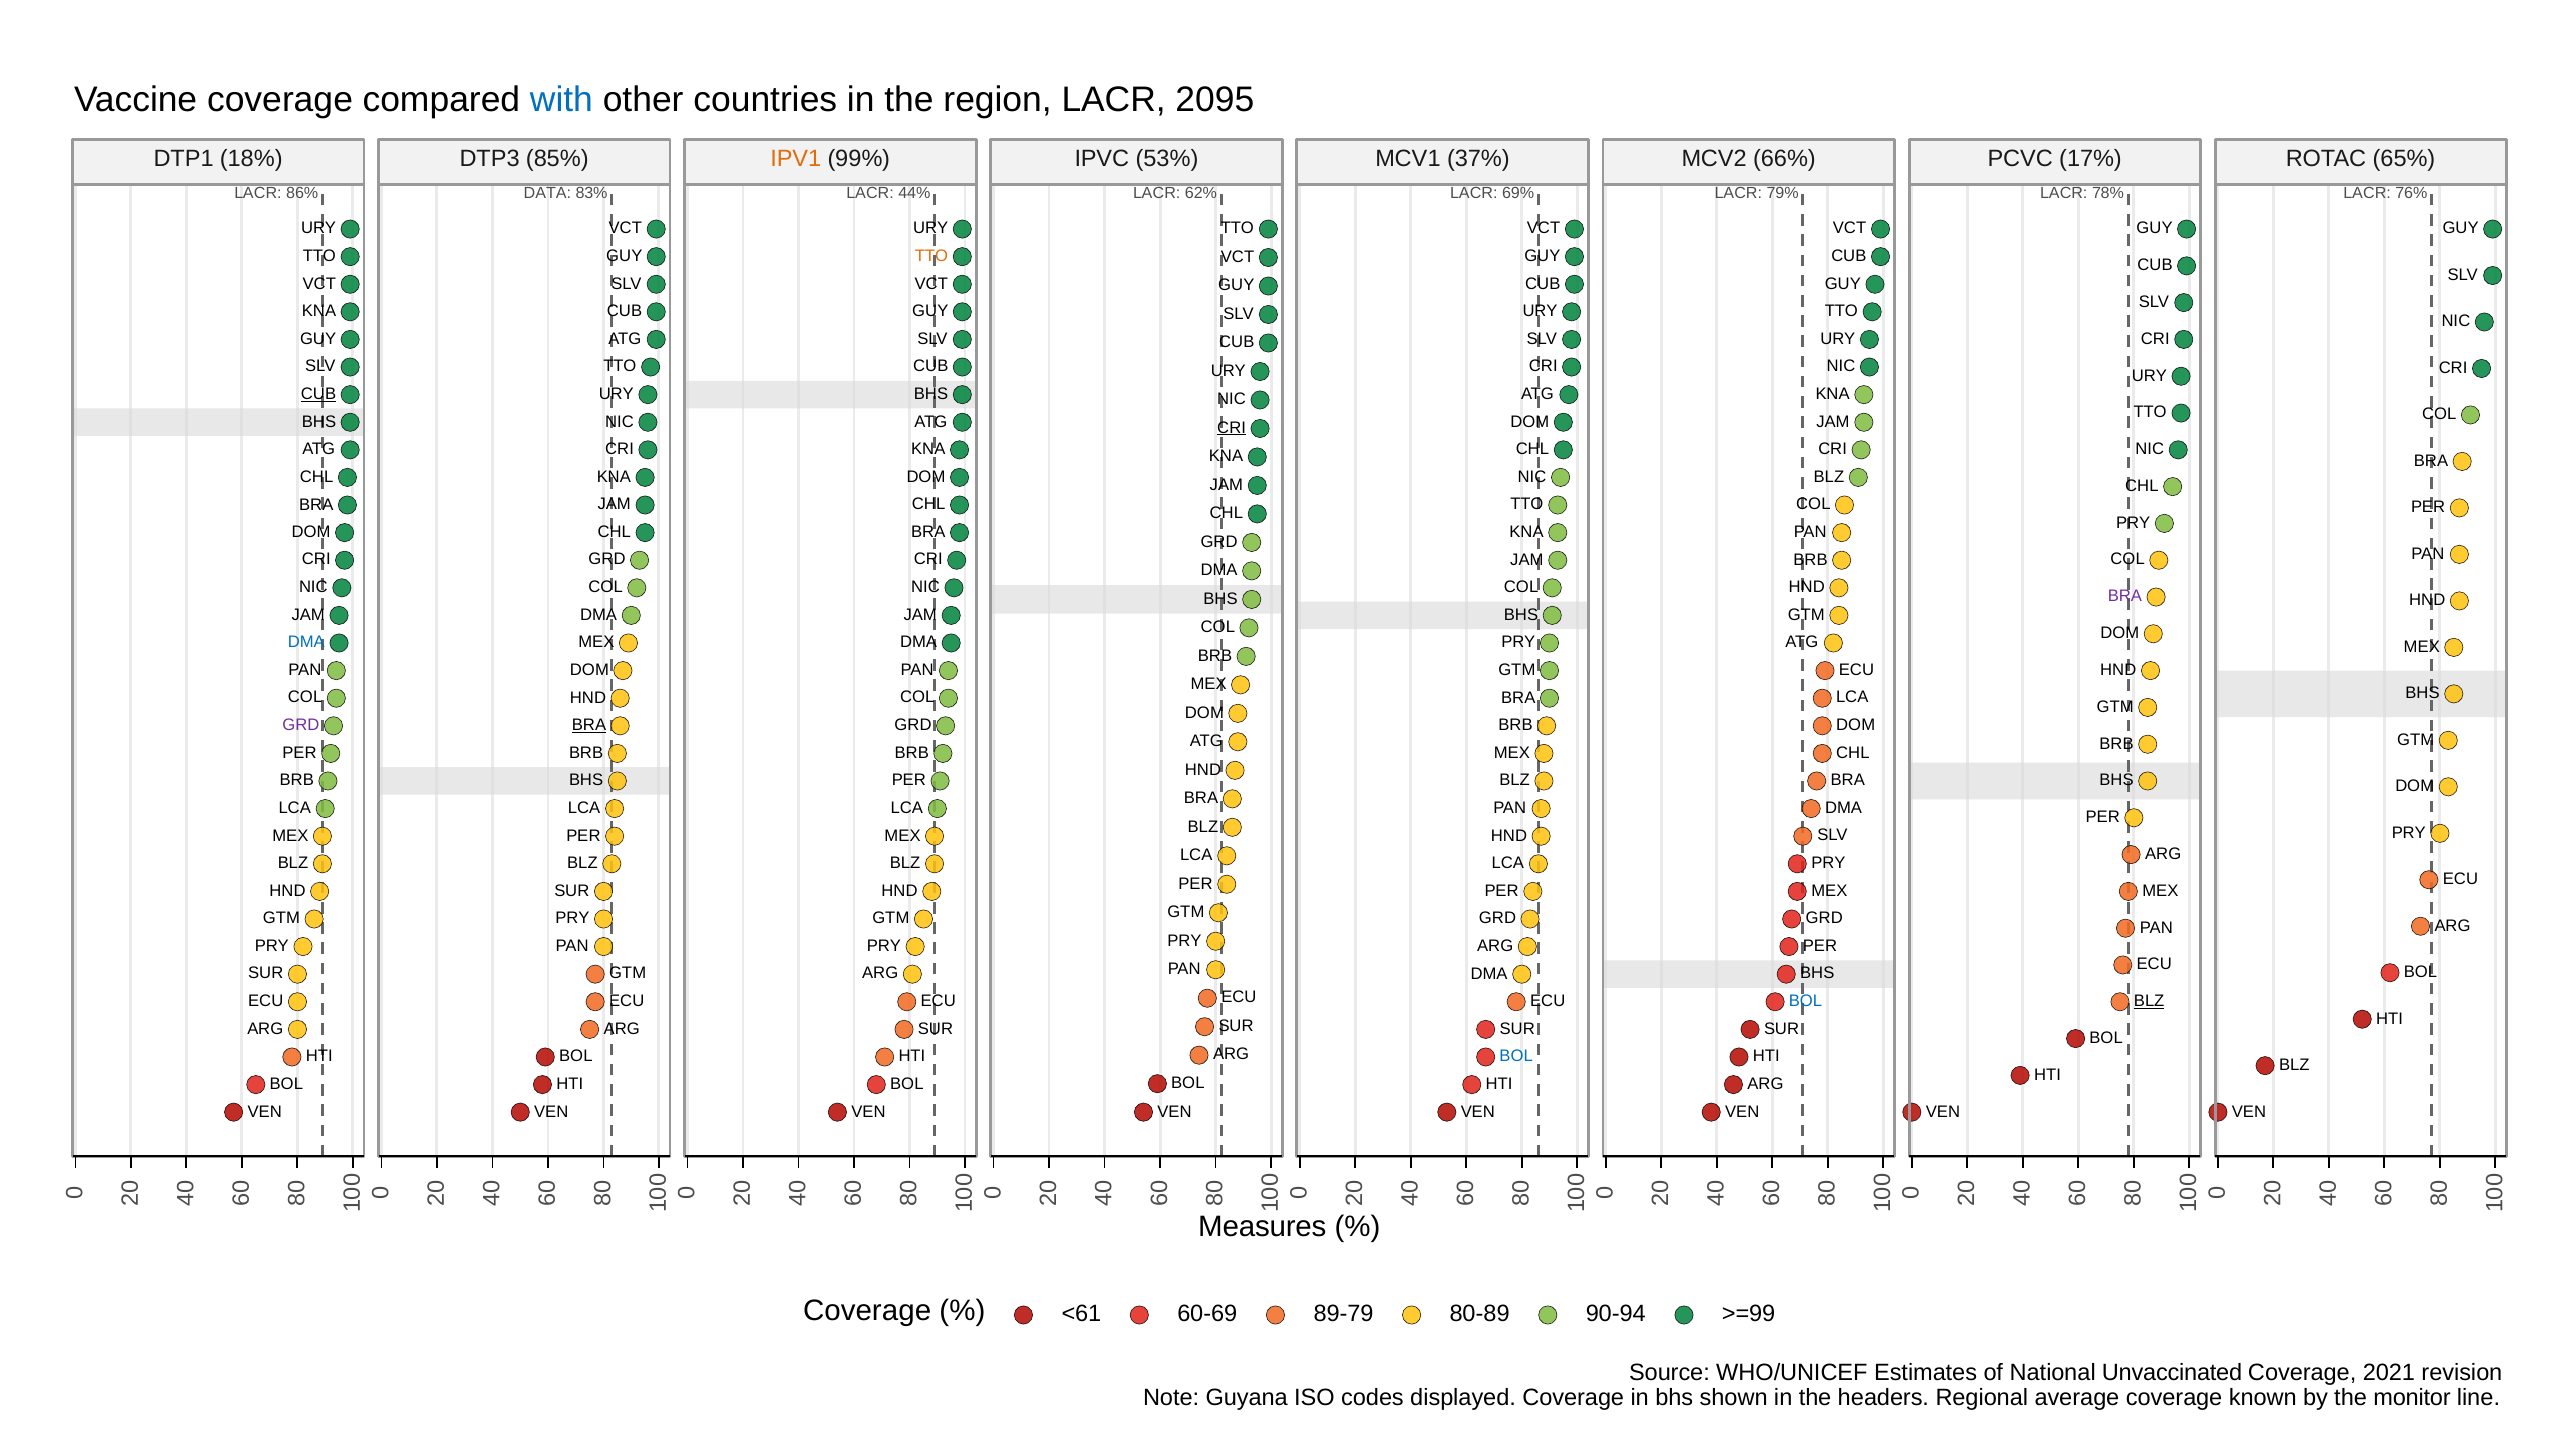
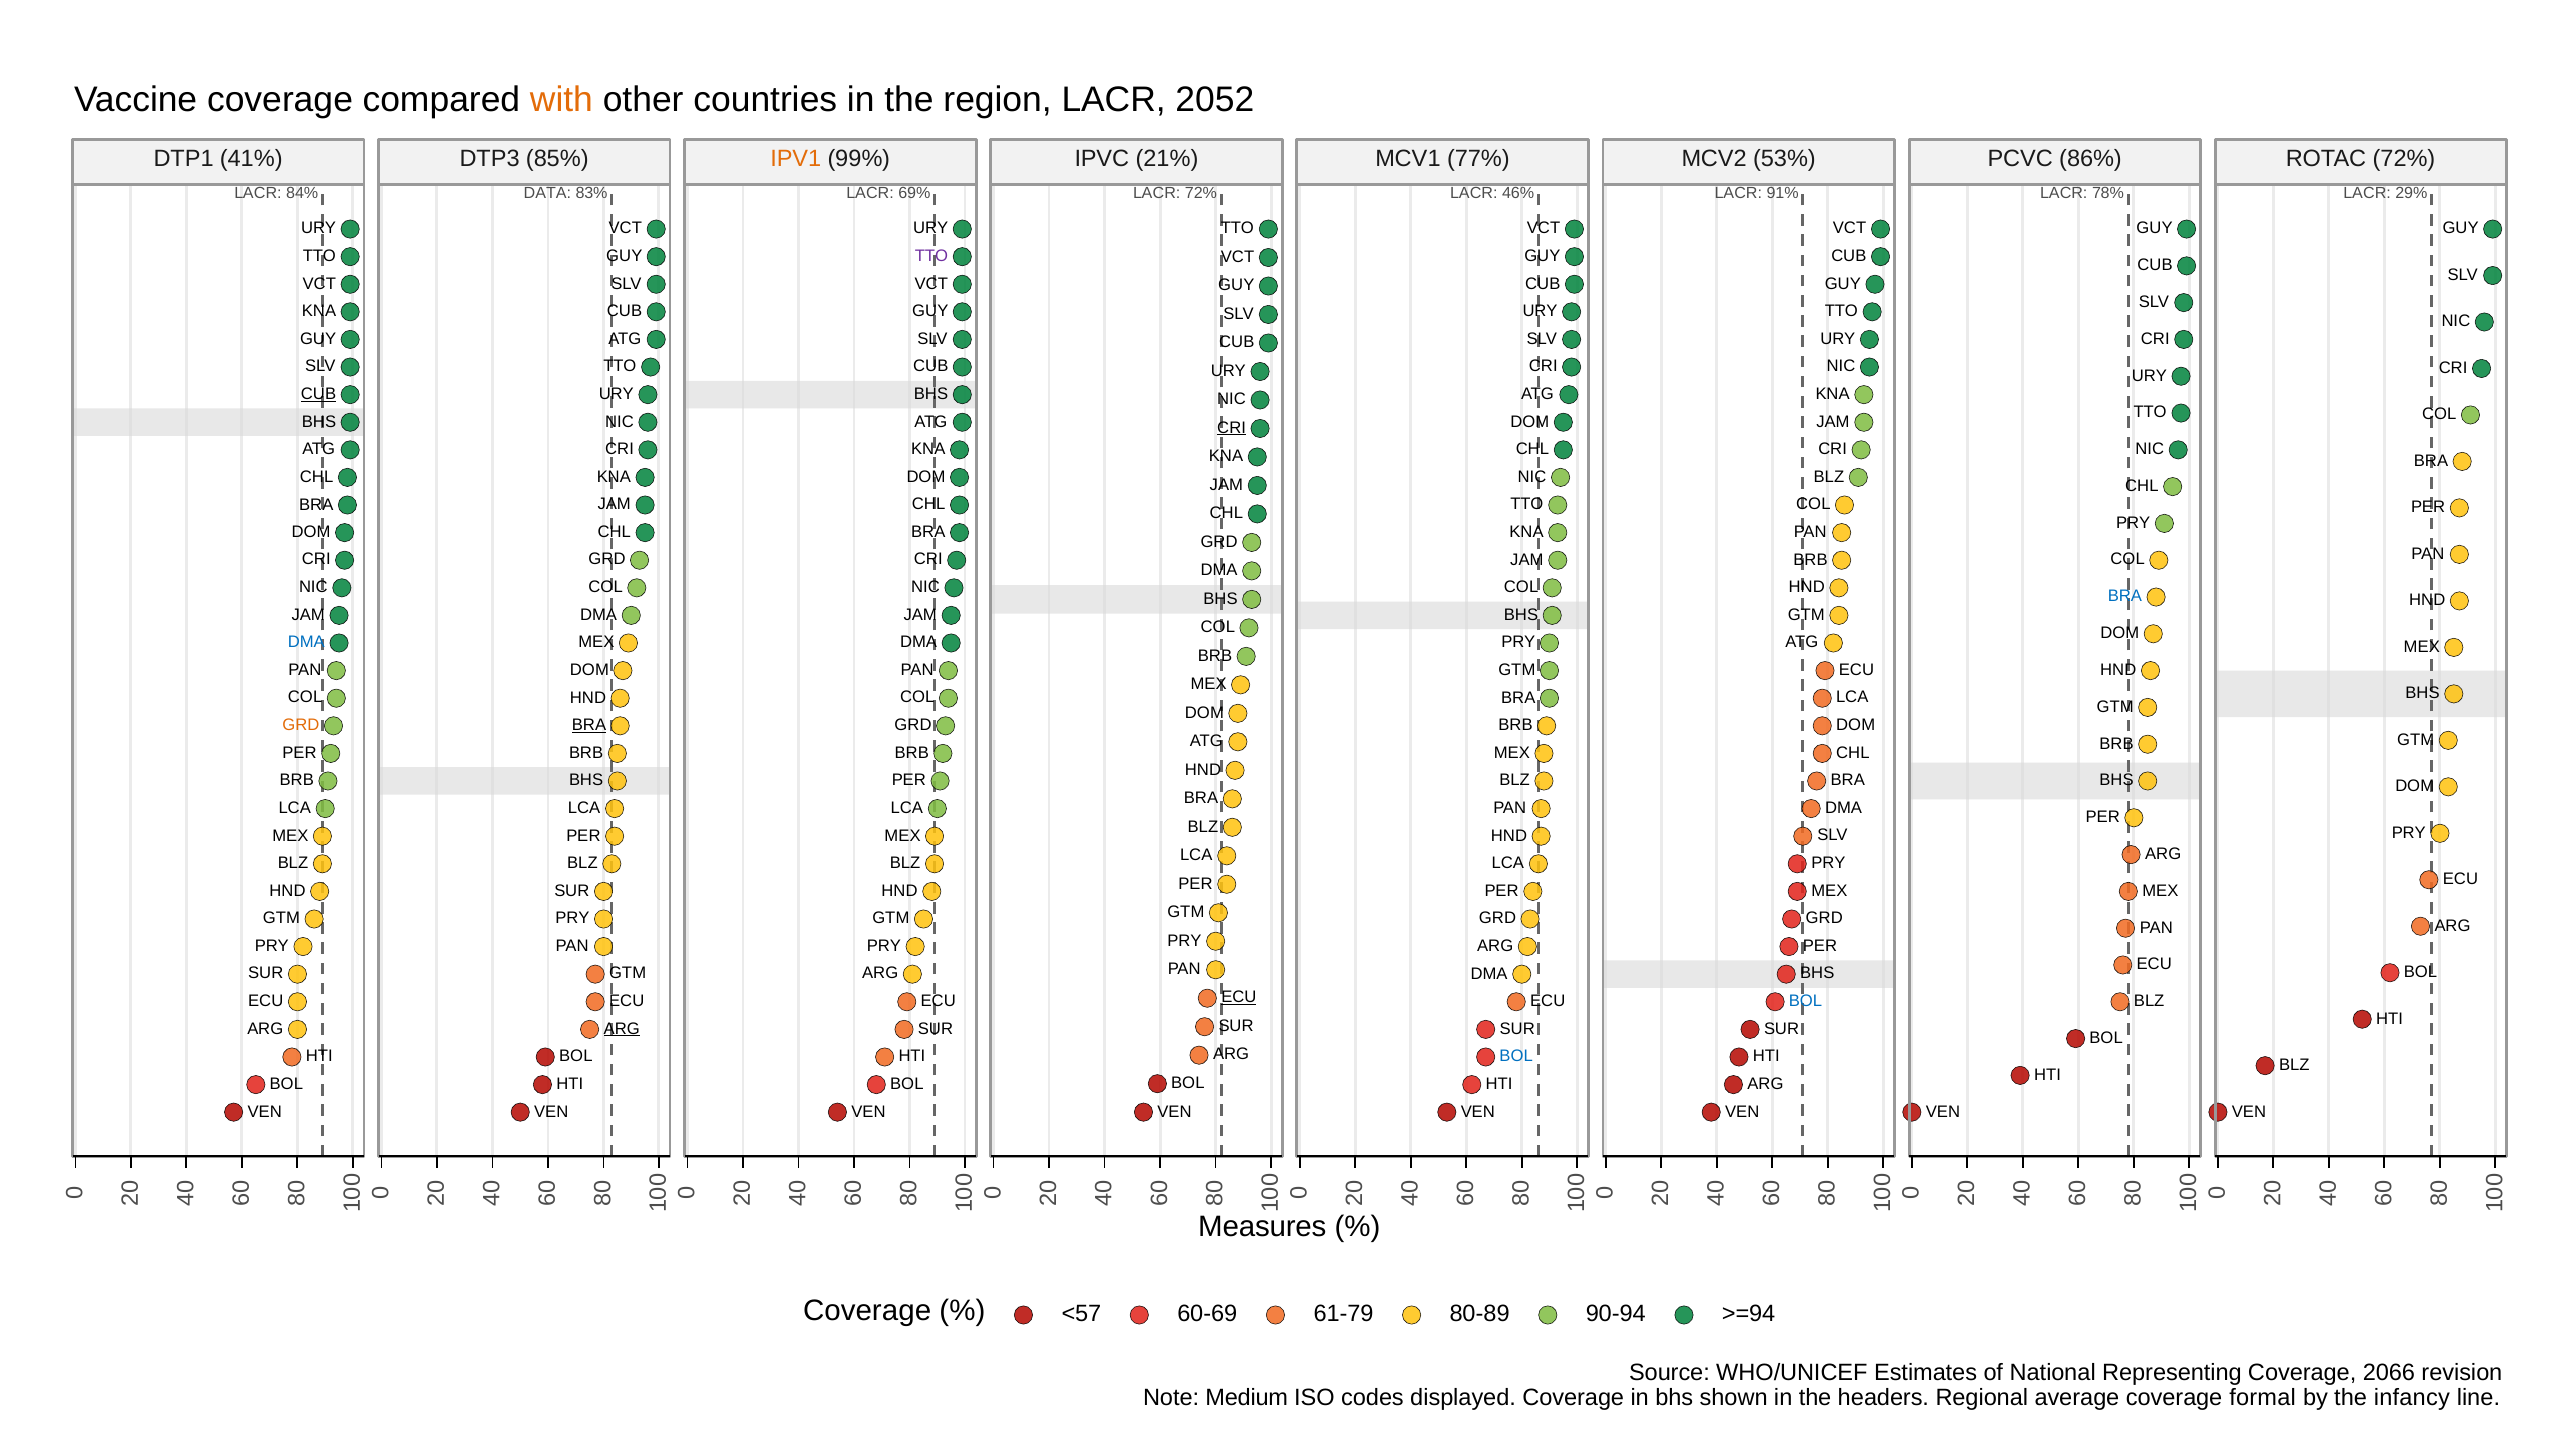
with colour: blue -> orange
2095: 2095 -> 2052
18%: 18% -> 41%
53%: 53% -> 21%
37%: 37% -> 77%
66%: 66% -> 53%
17%: 17% -> 86%
ROTAC 65%: 65% -> 72%
86%: 86% -> 84%
44%: 44% -> 69%
LACR 62%: 62% -> 72%
69%: 69% -> 46%
79%: 79% -> 91%
76%: 76% -> 29%
TTO at (931, 256) colour: orange -> purple
BRA at (2125, 596) colour: purple -> blue
GRD at (301, 725) colour: purple -> orange
ECU at (1239, 997) underline: none -> present
BLZ at (2149, 1001) underline: present -> none
ARG at (622, 1029) underline: none -> present
<61: <61 -> <57
89-79: 89-79 -> 61-79
>=99: >=99 -> >=94
Unvaccinated: Unvaccinated -> Representing
2021: 2021 -> 2066
Guyana: Guyana -> Medium
known: known -> formal
monitor: monitor -> infancy
